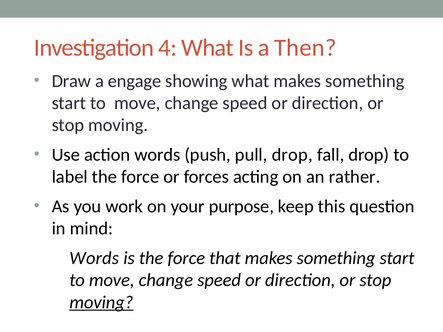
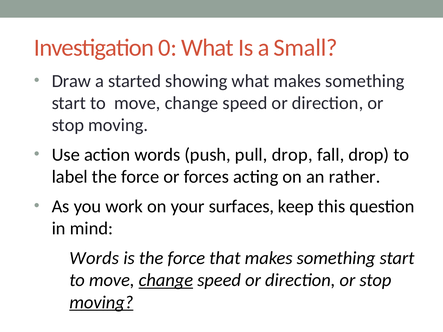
4: 4 -> 0
Then: Then -> Small
engage: engage -> started
purpose: purpose -> surfaces
change at (166, 280) underline: none -> present
